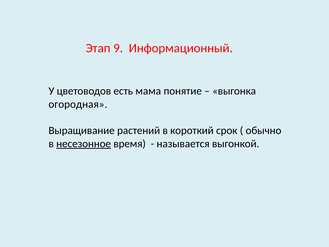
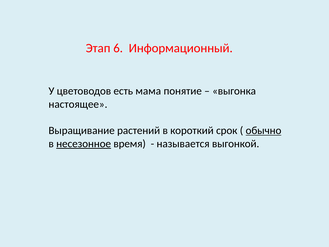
9: 9 -> 6
огородная: огородная -> настоящее
обычно underline: none -> present
